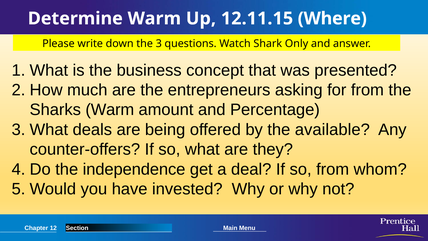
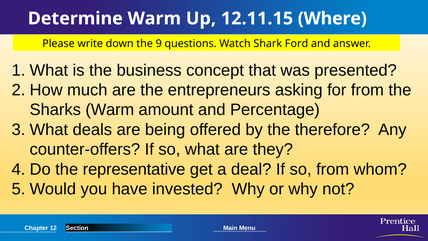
the 3: 3 -> 9
Only: Only -> Ford
available: available -> therefore
independence: independence -> representative
